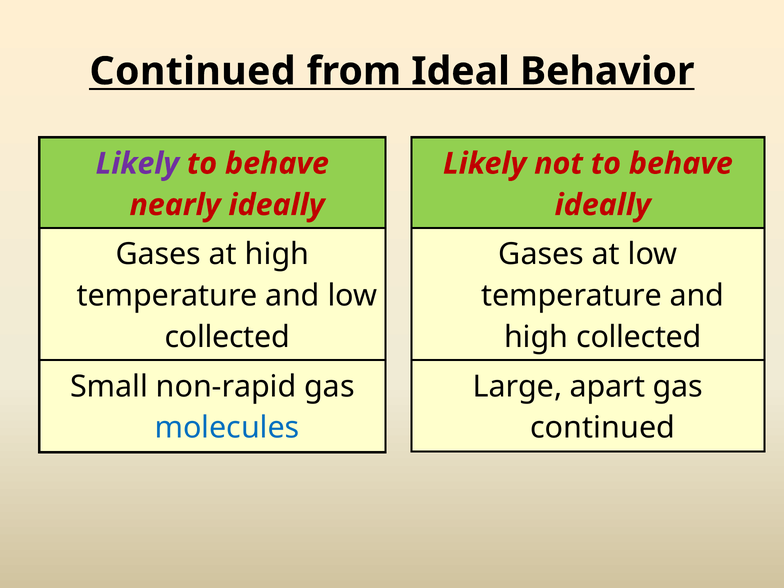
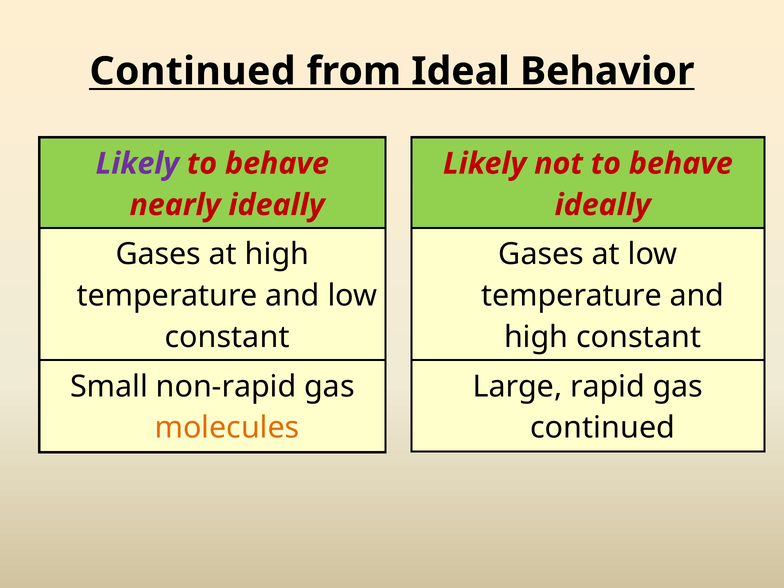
collected at (227, 337): collected -> constant
high collected: collected -> constant
apart: apart -> rapid
molecules colour: blue -> orange
